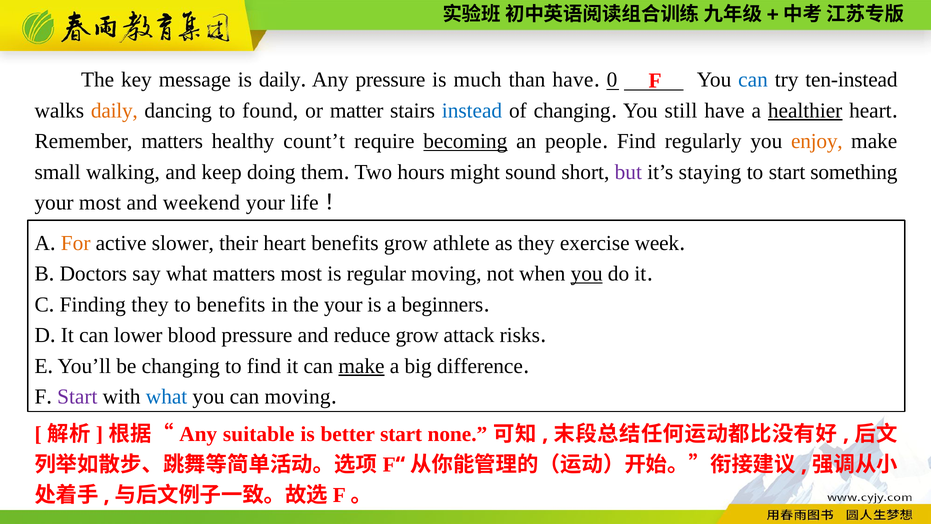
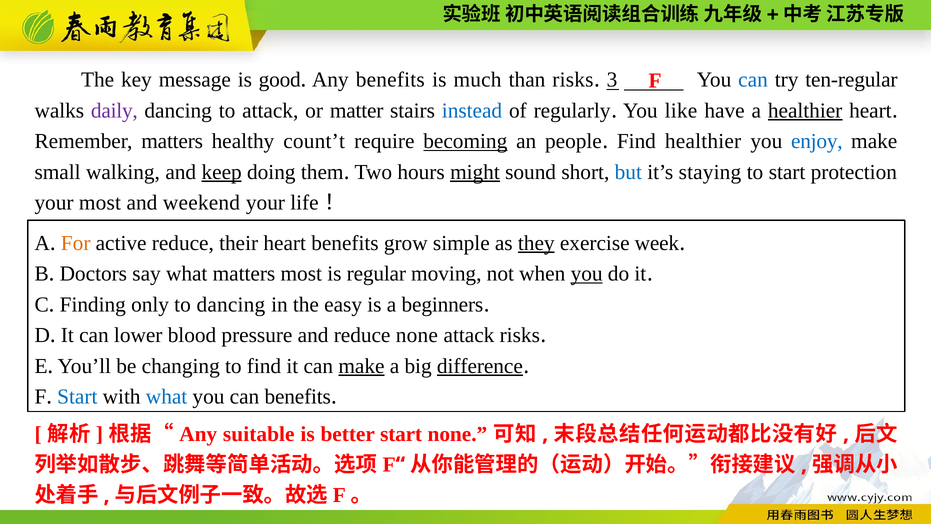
is daily: daily -> good
Any pressure: pressure -> benefits
than have: have -> risks
0: 0 -> 3
ten-instead: ten-instead -> ten-regular
daily at (114, 111) colour: orange -> purple
to found: found -> attack
of changing: changing -> regularly
still: still -> like
Find regularly: regularly -> healthier
enjoy colour: orange -> blue
keep underline: none -> present
might underline: none -> present
but colour: purple -> blue
something: something -> protection
active slower: slower -> reduce
athlete: athlete -> simple
they at (536, 243) underline: none -> present
Finding they: they -> only
to benefits: benefits -> dancing
the your: your -> easy
reduce grow: grow -> none
difference underline: none -> present
Start at (77, 397) colour: purple -> blue
can moving: moving -> benefits
